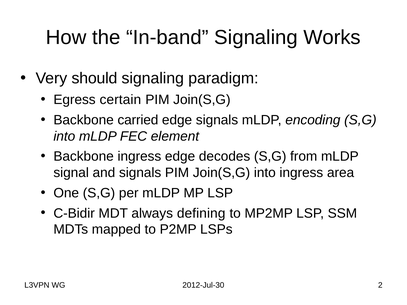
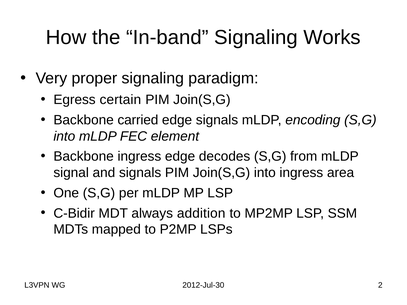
should: should -> proper
defining: defining -> addition
